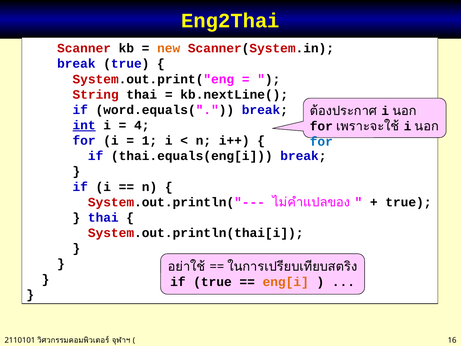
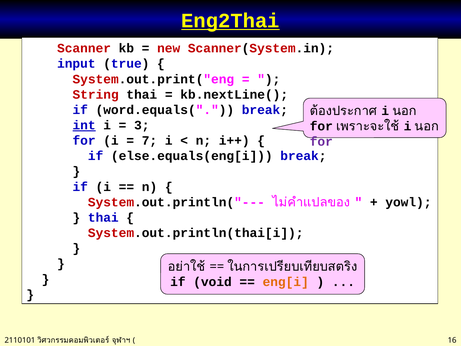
Eng2Thai underline: none -> present
new colour: orange -> red
break at (76, 64): break -> input
4: 4 -> 3
1: 1 -> 7
for at (321, 142) colour: blue -> purple
thai.equals(eng[i: thai.equals(eng[i -> else.equals(eng[i
true at (408, 202): true -> yowl
if true: true -> void
